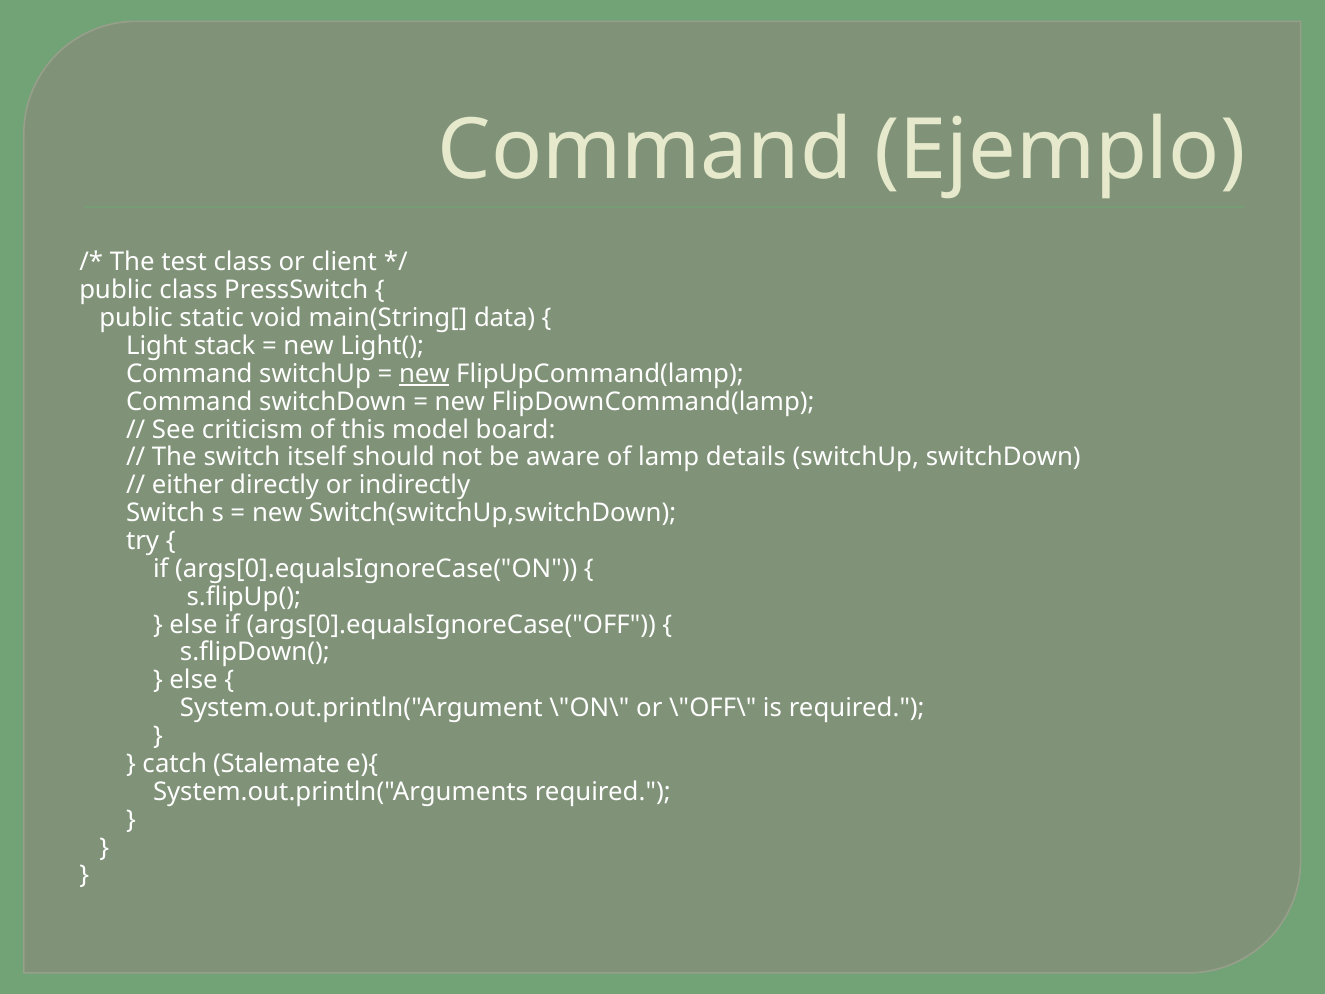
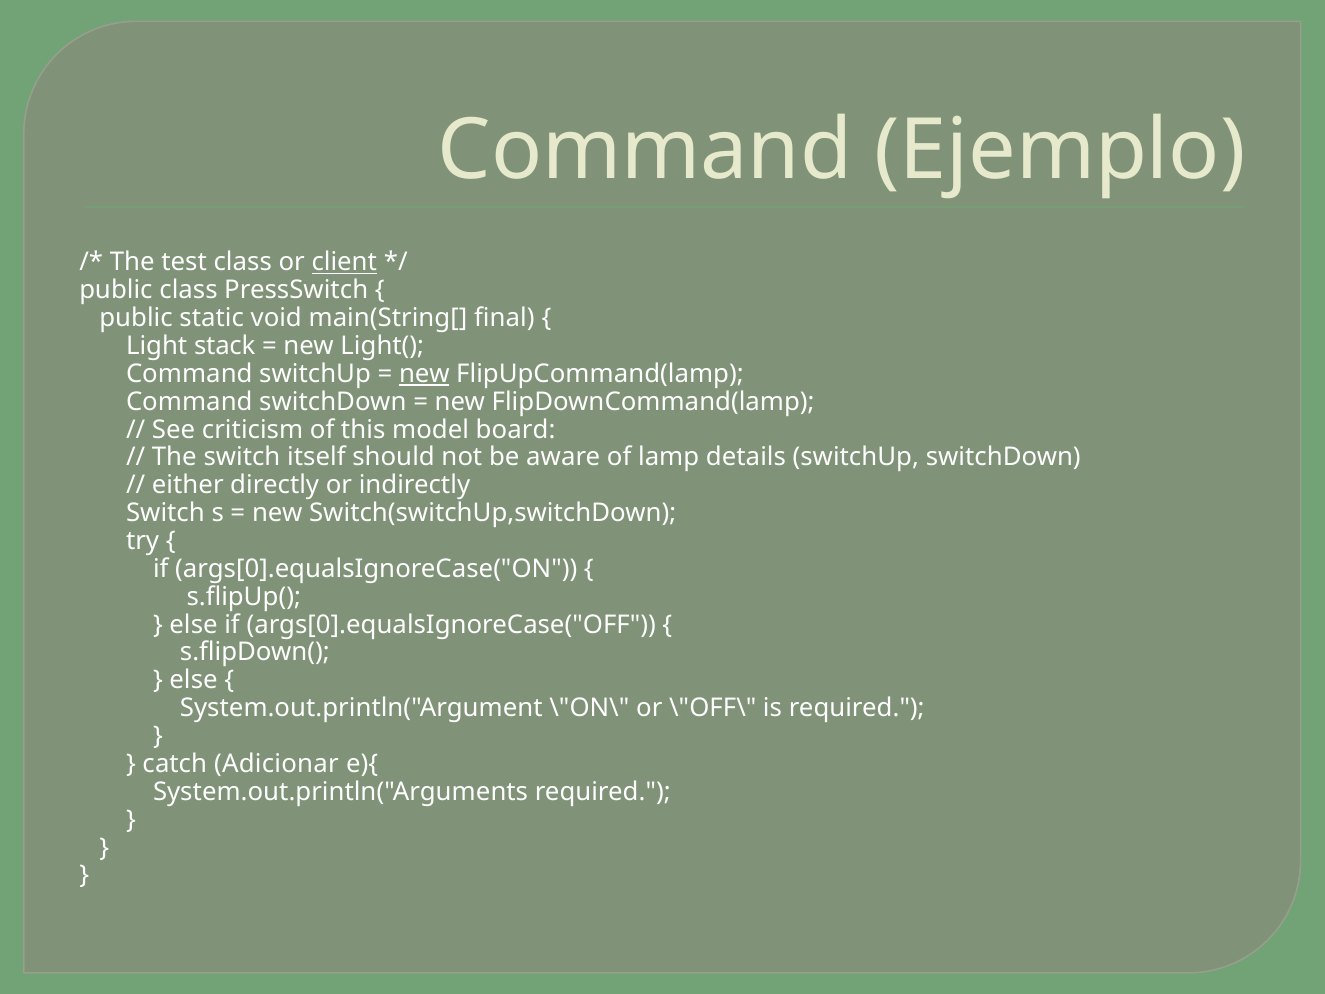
client underline: none -> present
data: data -> final
Stalemate: Stalemate -> Adicionar
